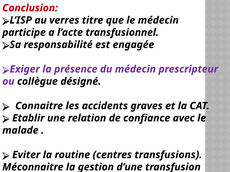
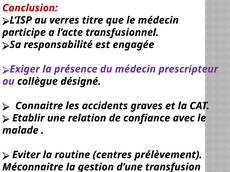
transfusions: transfusions -> prélèvement
